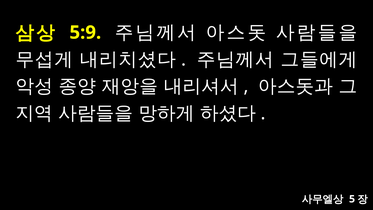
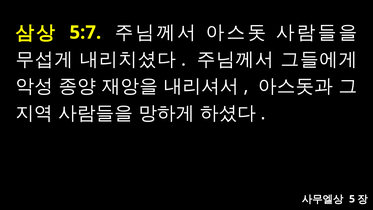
5:9: 5:9 -> 5:7
